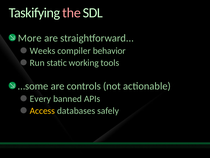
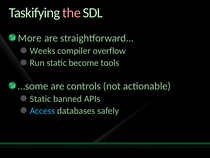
behavior: behavior -> overflow
working: working -> become
Every at (40, 98): Every -> Static
Access colour: yellow -> light blue
